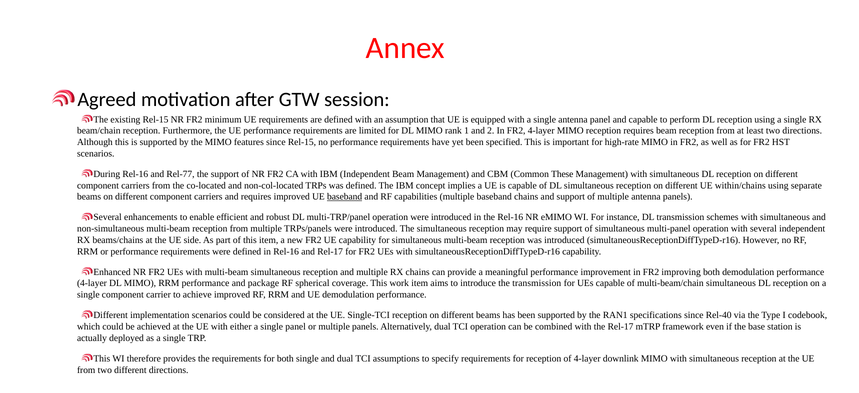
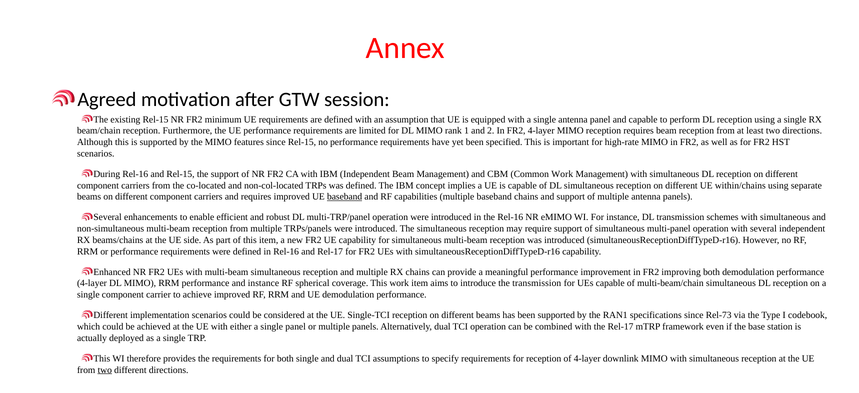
and Rel-77: Rel-77 -> Rel-15
Common These: These -> Work
and package: package -> instance
Rel-40: Rel-40 -> Rel-73
two at (105, 370) underline: none -> present
